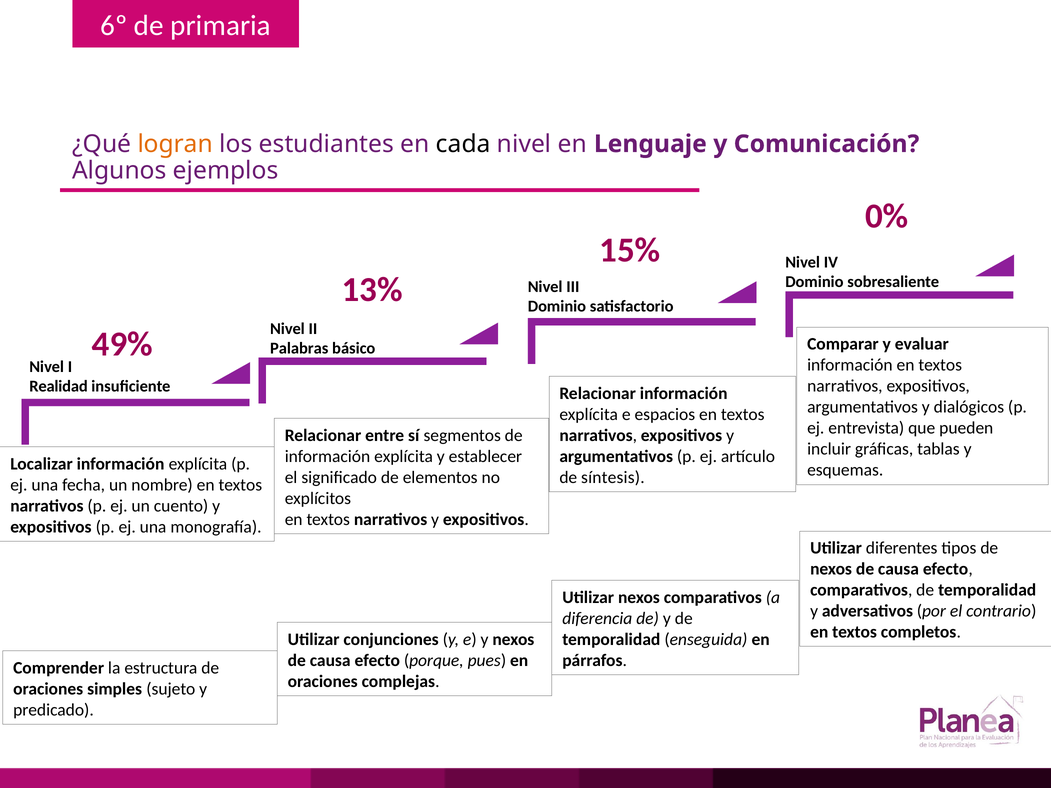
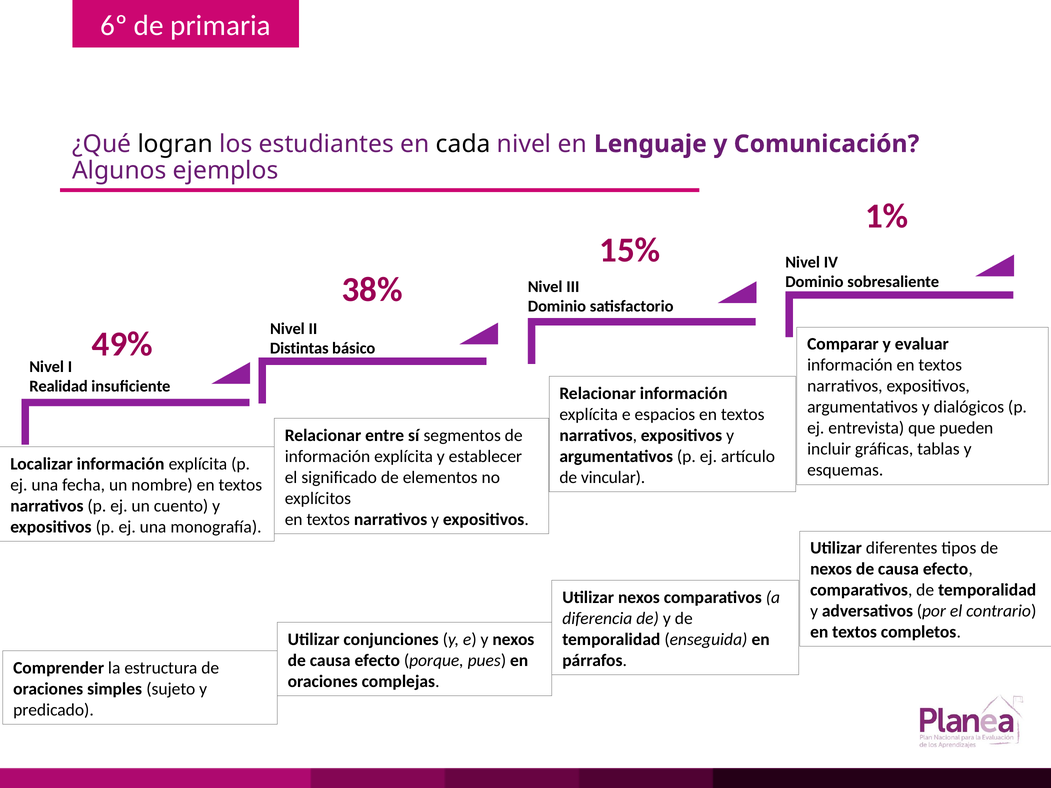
logran colour: orange -> black
0%: 0% -> 1%
13%: 13% -> 38%
Palabras: Palabras -> Distintas
síntesis: síntesis -> vincular
